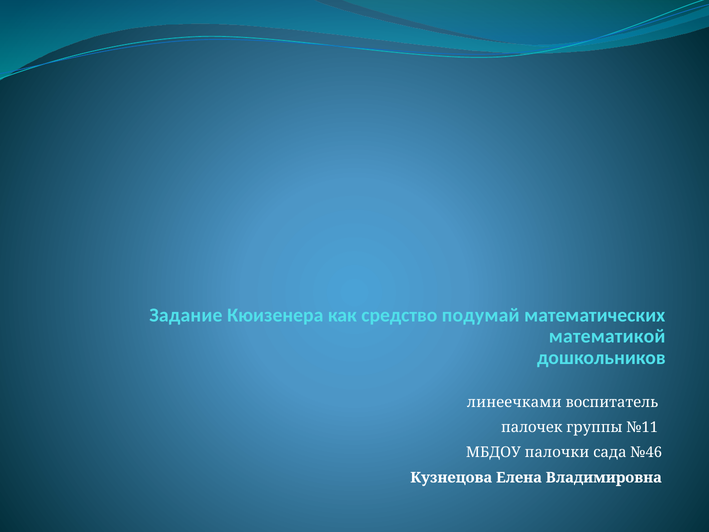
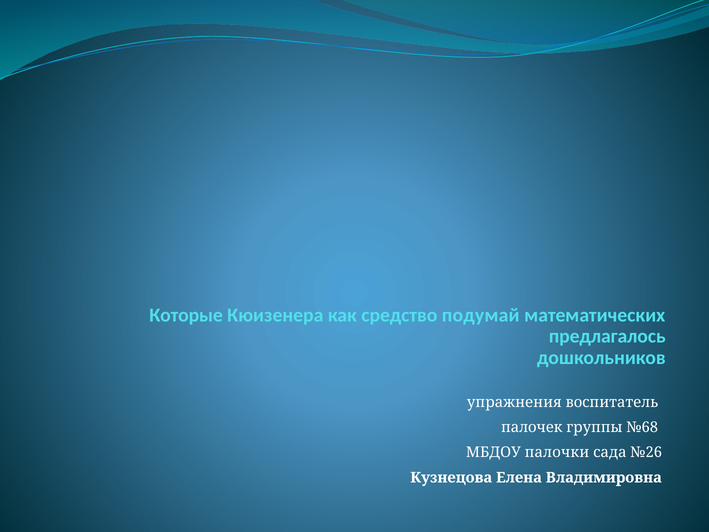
Задание: Задание -> Которые
математикой: математикой -> предлагалось
линеечками: линеечками -> упражнения
№11: №11 -> №68
№46: №46 -> №26
